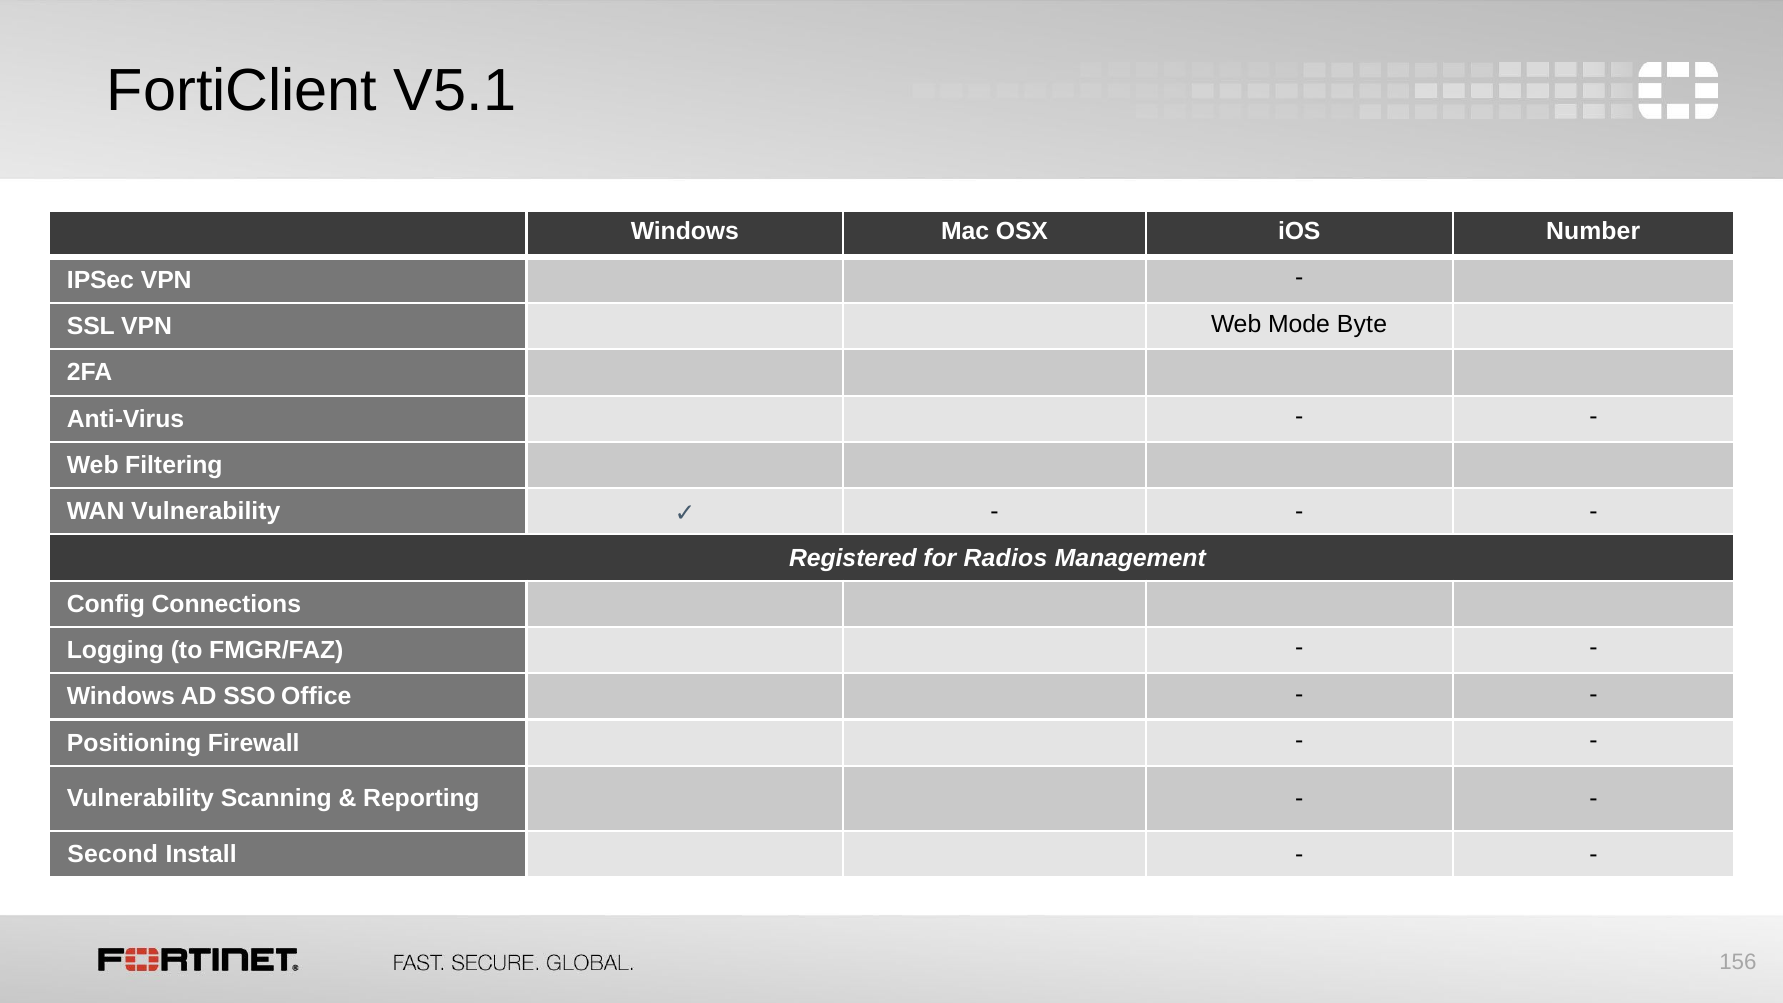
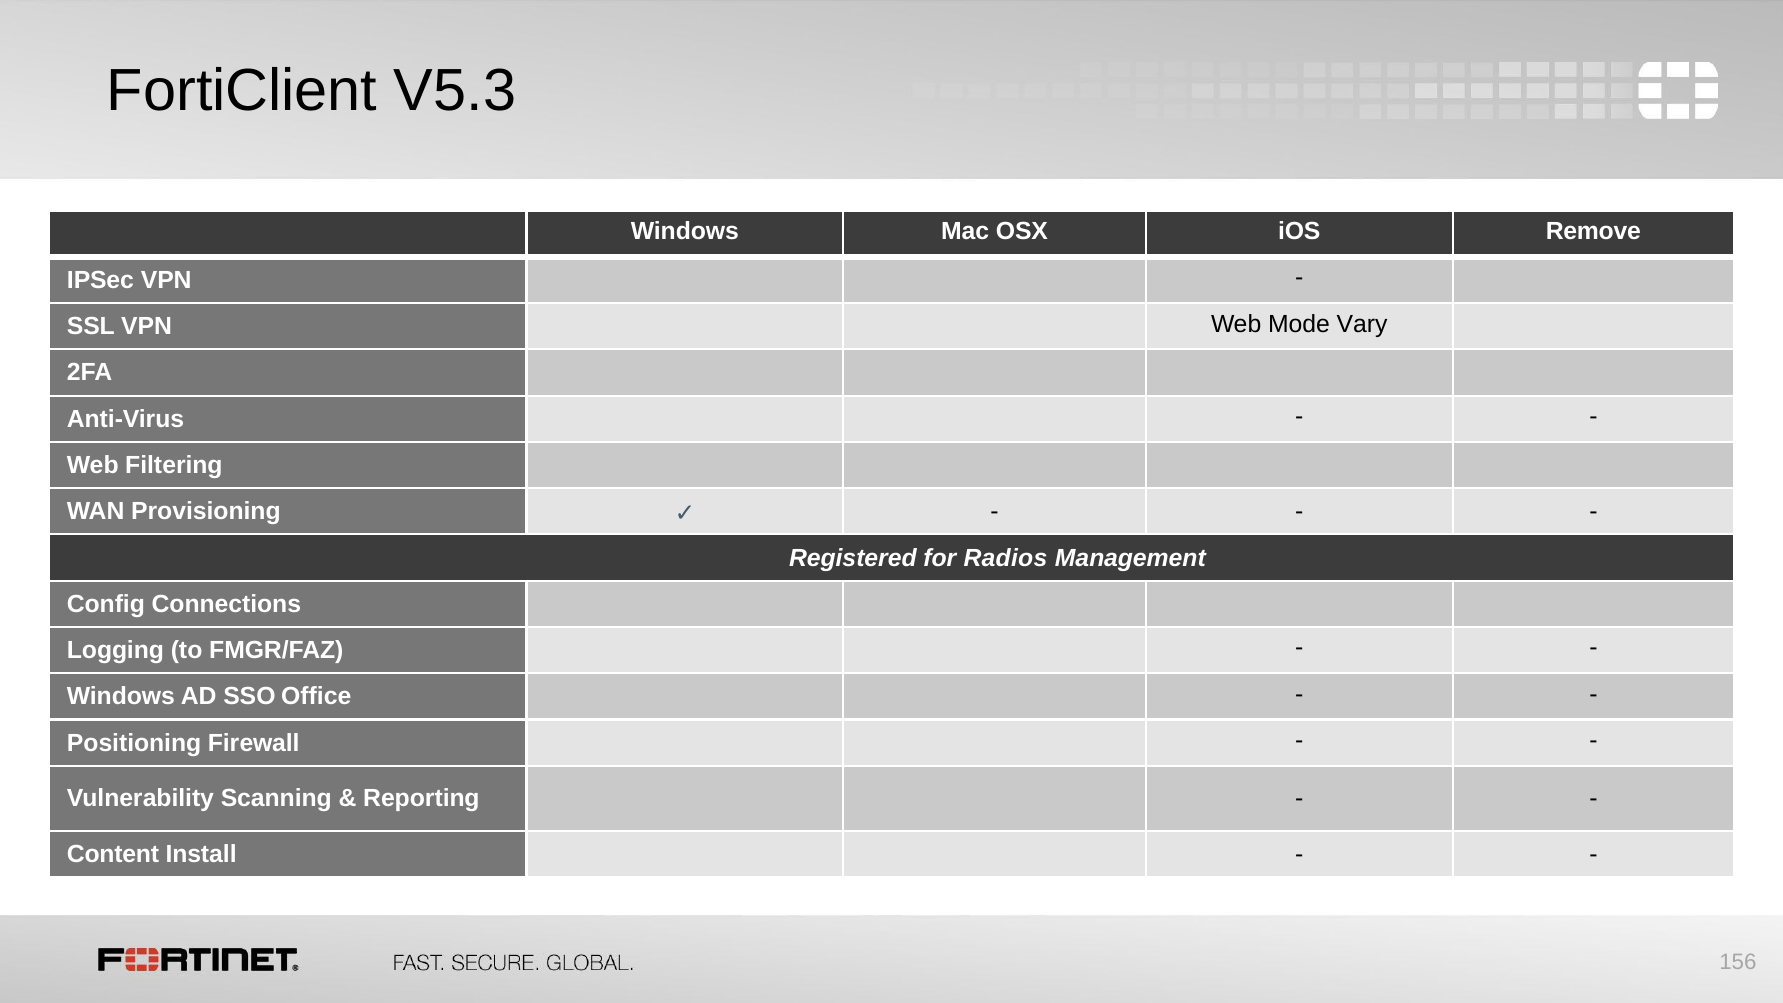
V5.1: V5.1 -> V5.3
Number: Number -> Remove
Byte: Byte -> Vary
WAN Vulnerability: Vulnerability -> Provisioning
Second: Second -> Content
